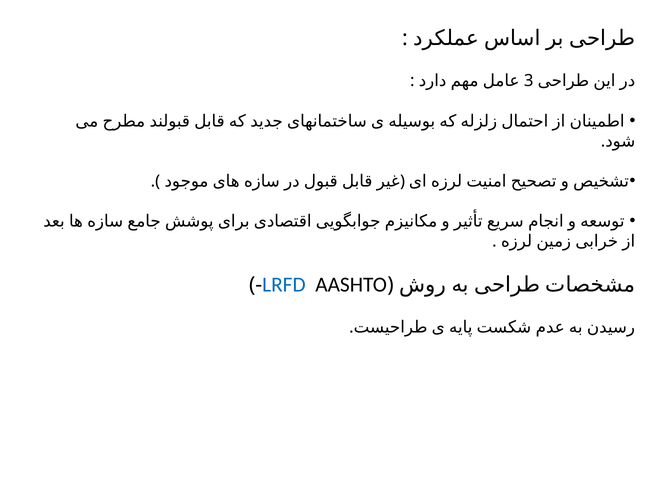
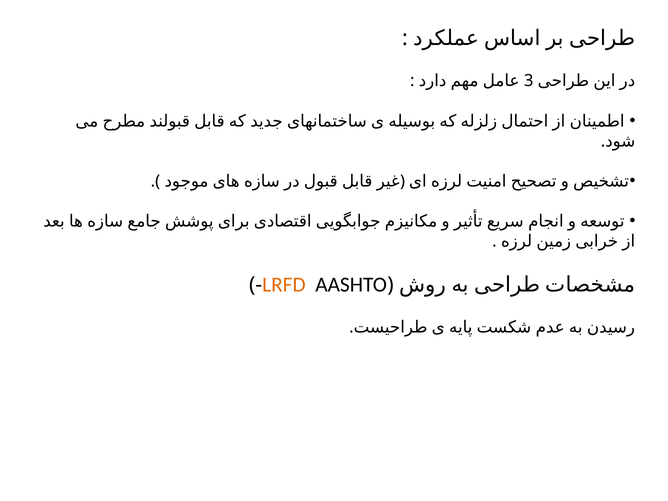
LRFD colour: blue -> orange
